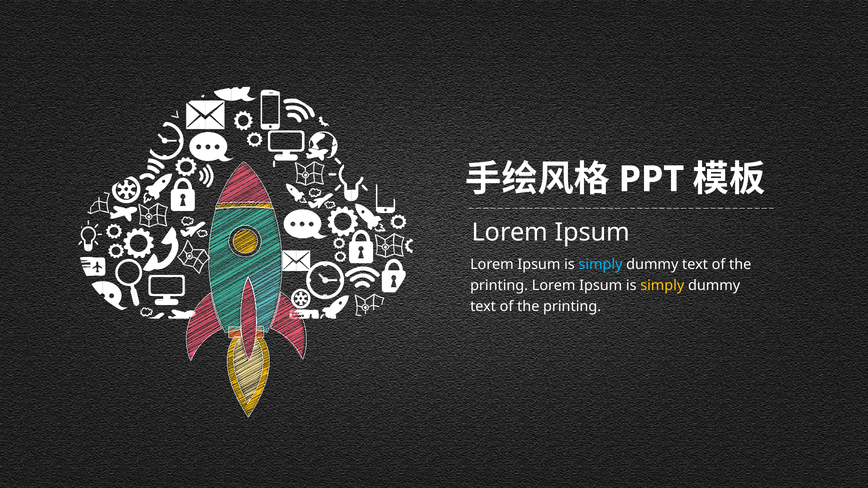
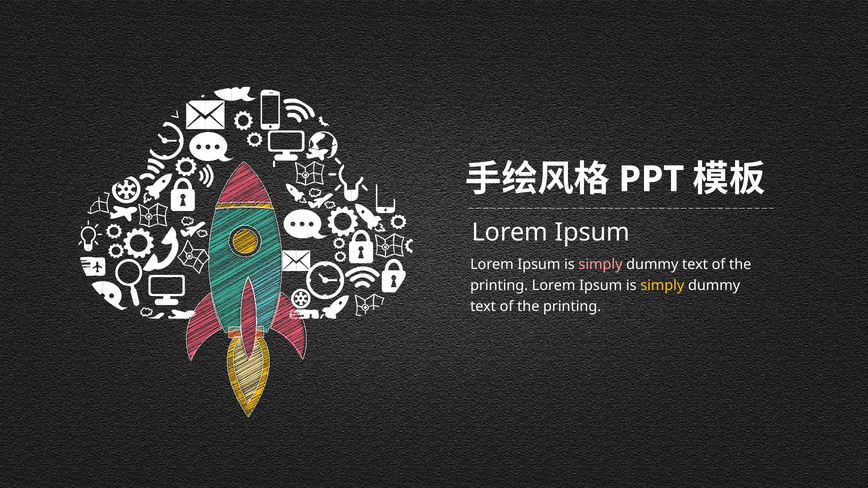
simply at (601, 265) colour: light blue -> pink
